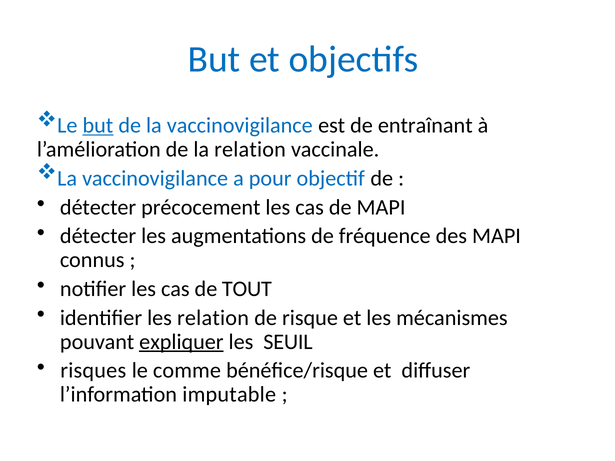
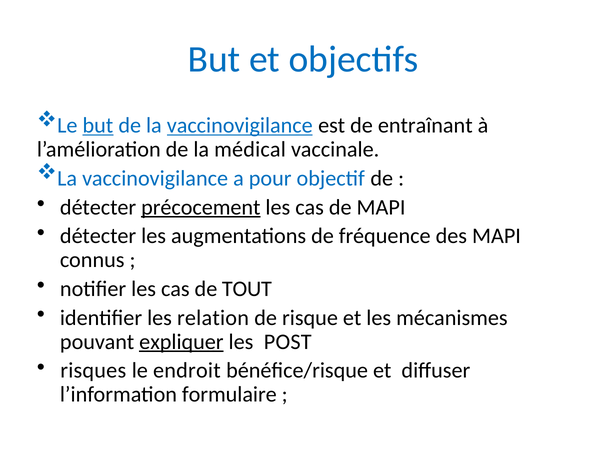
vaccinovigilance at (240, 126) underline: none -> present
la relation: relation -> médical
précocement underline: none -> present
SEUIL: SEUIL -> POST
comme: comme -> endroit
imputable: imputable -> formulaire
